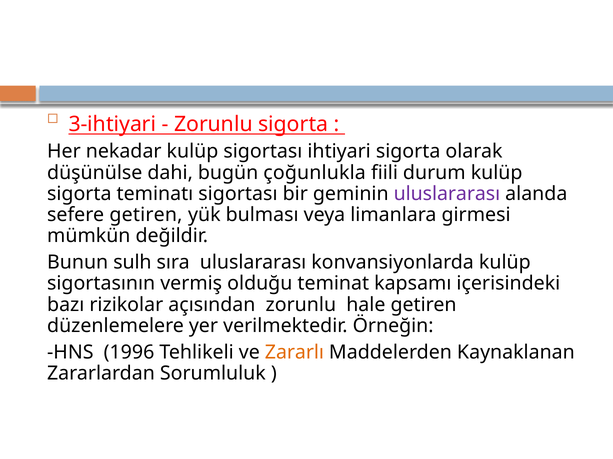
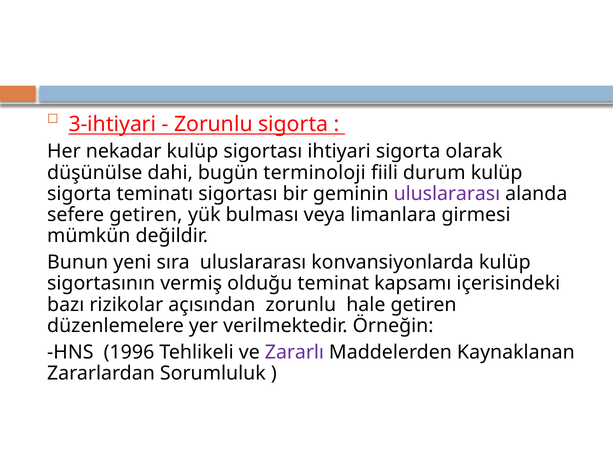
çoğunlukla: çoğunlukla -> terminoloji
sulh: sulh -> yeni
Zararlı colour: orange -> purple
